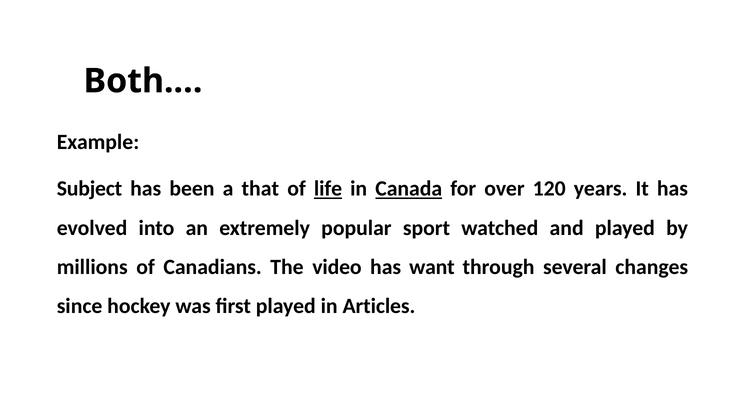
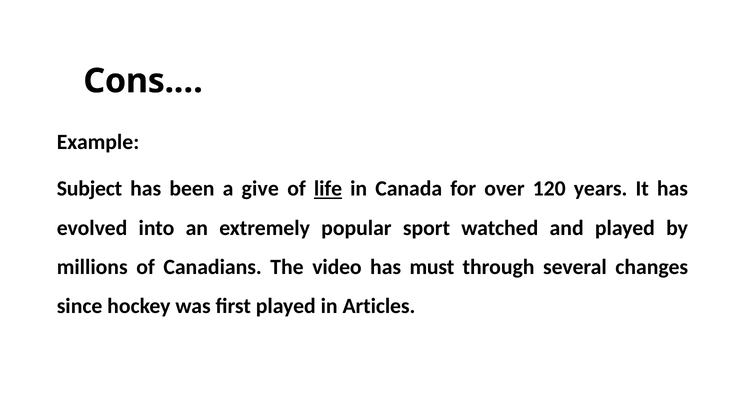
Both.…: Both.… -> Cons.…
that: that -> give
Canada underline: present -> none
want: want -> must
